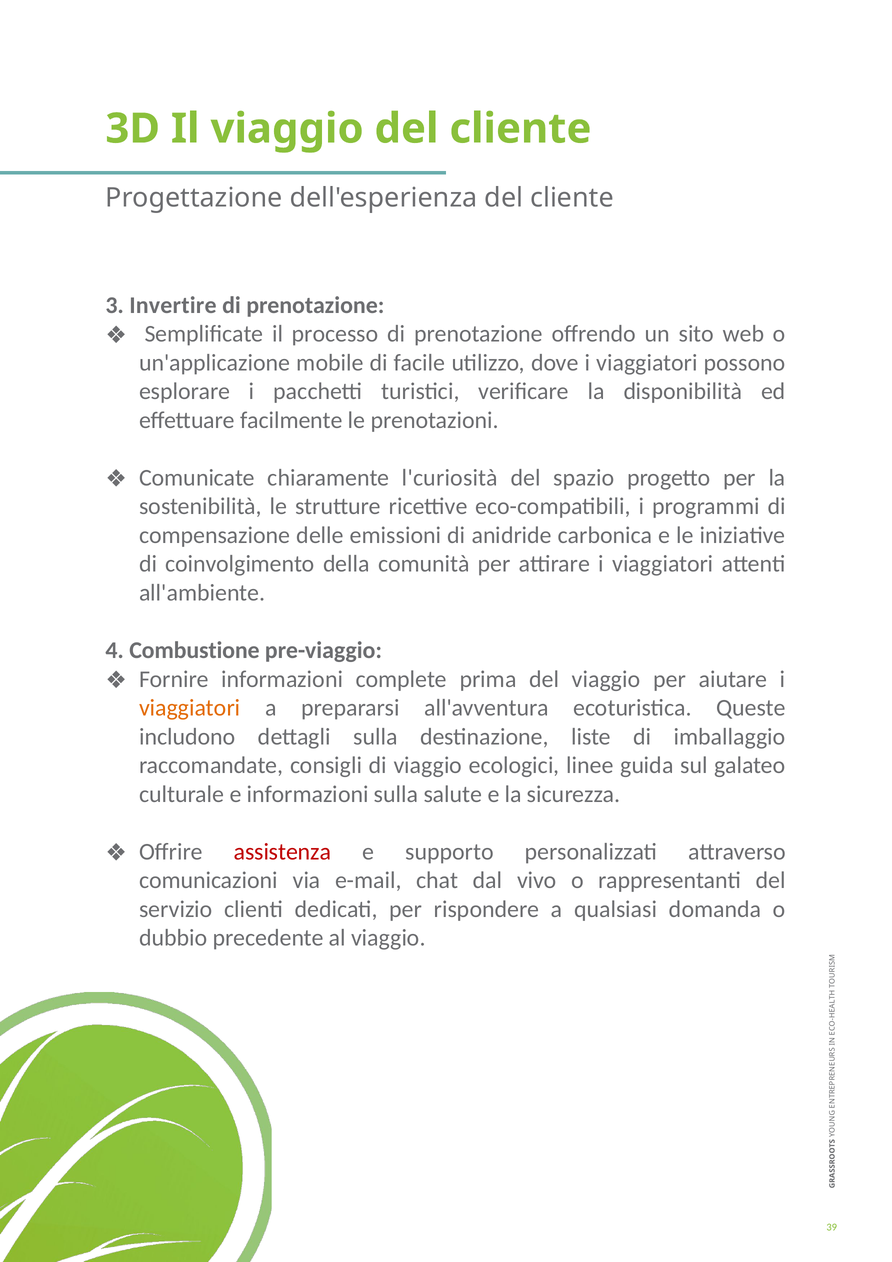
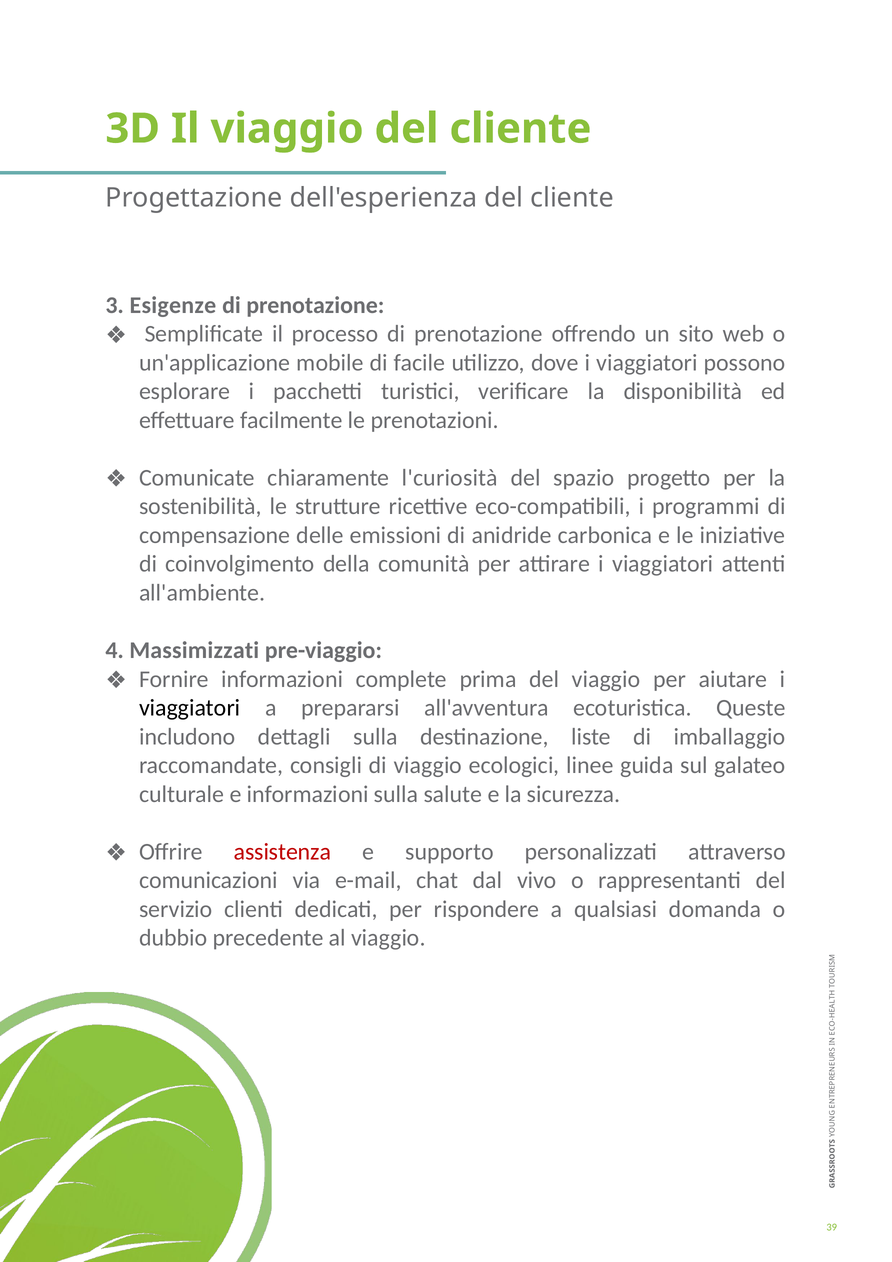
Invertire: Invertire -> Esigenze
Combustione: Combustione -> Massimizzati
viaggiatori at (190, 708) colour: orange -> black
